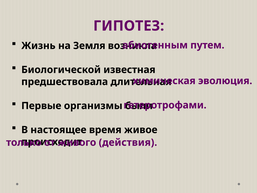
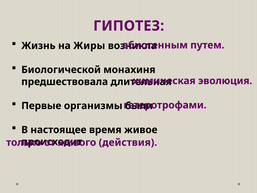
Земля: Земля -> Жиры
известная: известная -> монахиня
